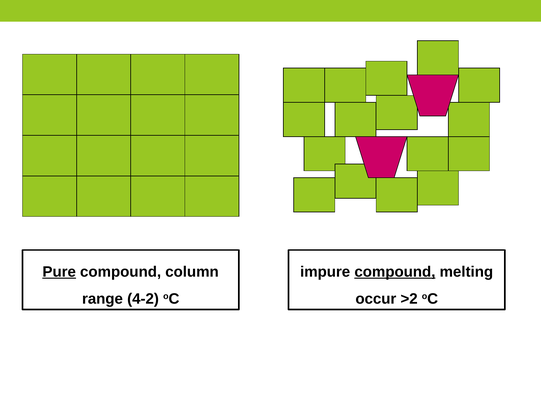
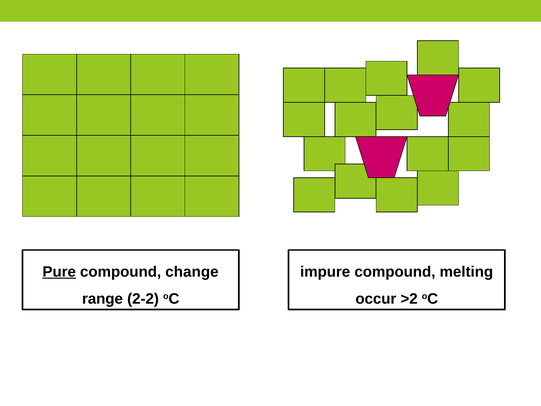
column: column -> change
compound at (395, 272) underline: present -> none
4-2: 4-2 -> 2-2
